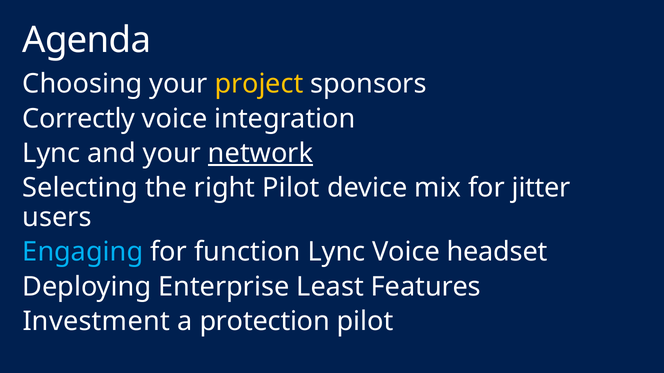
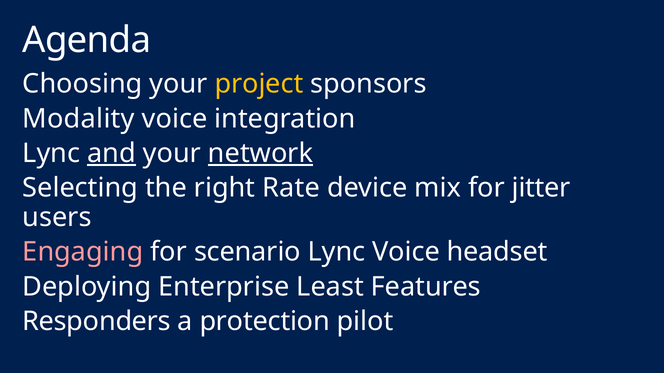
Correctly: Correctly -> Modality
and underline: none -> present
right Pilot: Pilot -> Rate
Engaging colour: light blue -> pink
function: function -> scenario
Investment: Investment -> Responders
